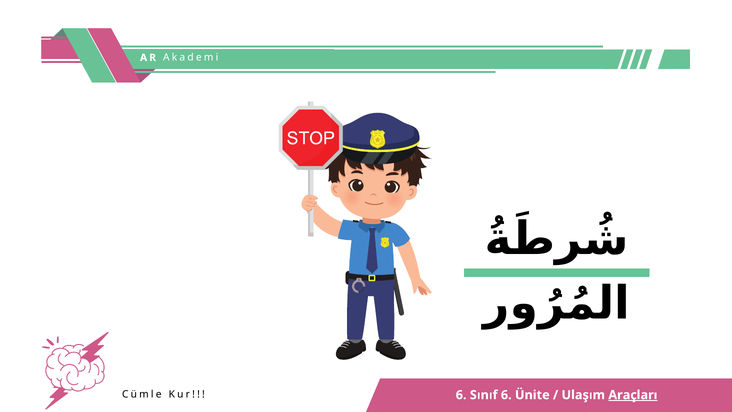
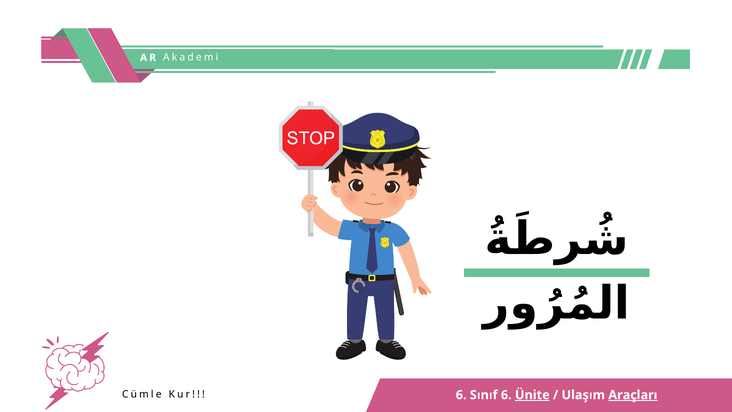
Ünite underline: none -> present
